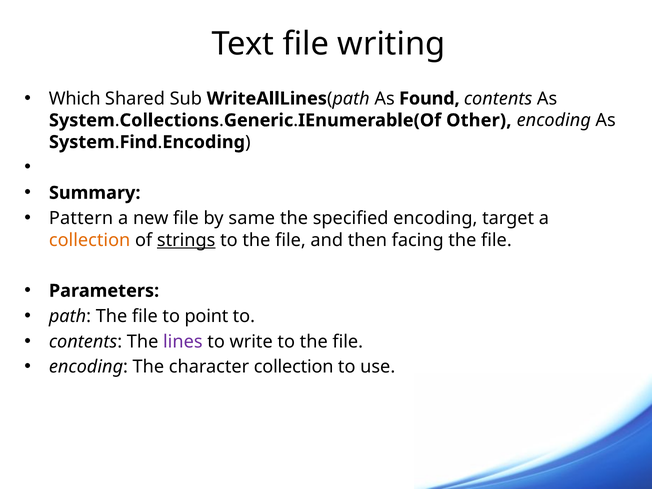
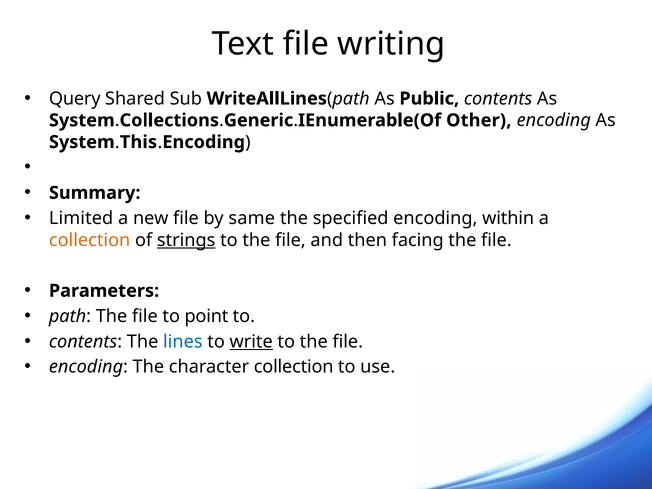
Which: Which -> Query
Found: Found -> Public
Find: Find -> This
Pattern: Pattern -> Limited
target: target -> within
lines colour: purple -> blue
write underline: none -> present
